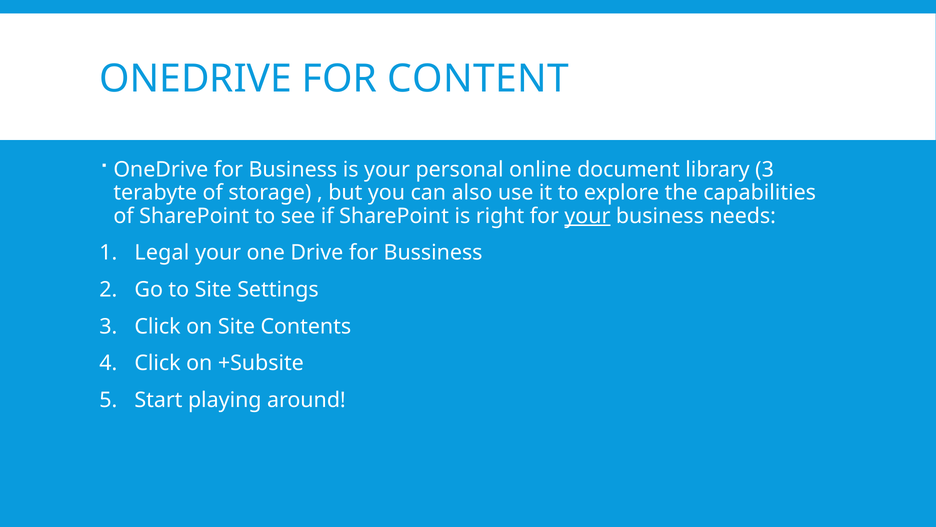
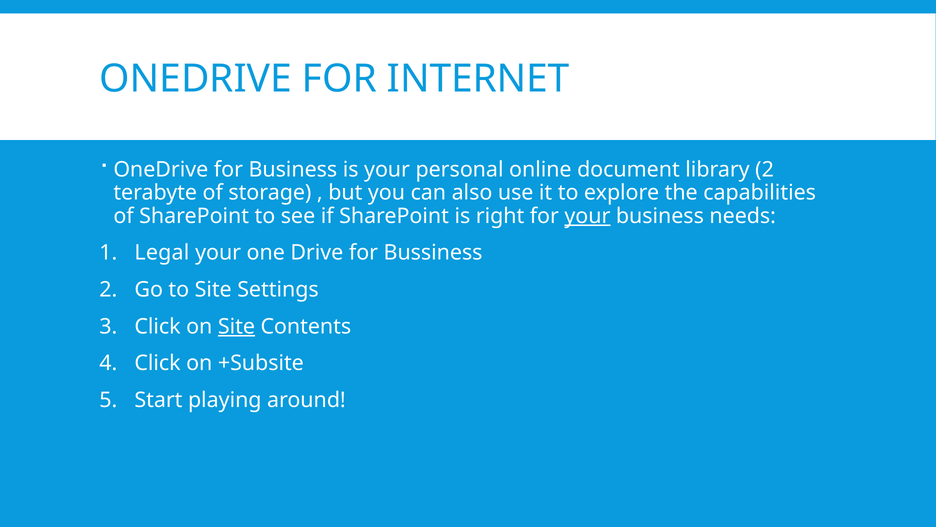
CONTENT: CONTENT -> INTERNET
library 3: 3 -> 2
Site at (236, 326) underline: none -> present
